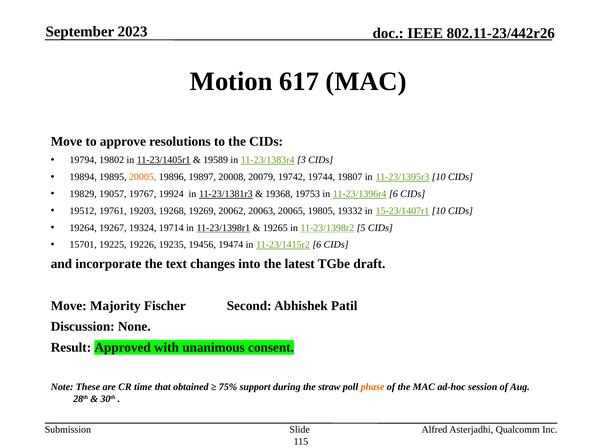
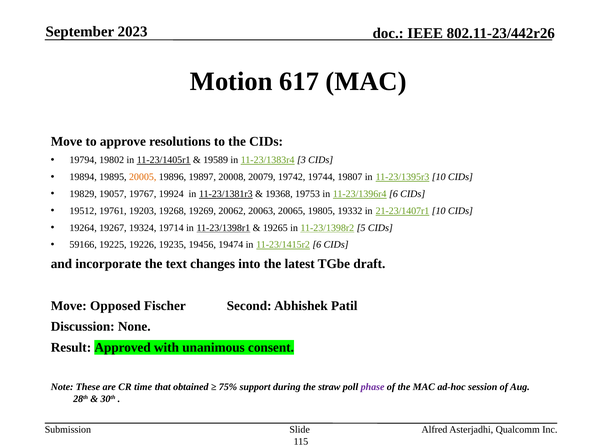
15-23/1407r1: 15-23/1407r1 -> 21-23/1407r1
15701: 15701 -> 59166
Majority: Majority -> Opposed
phase colour: orange -> purple
